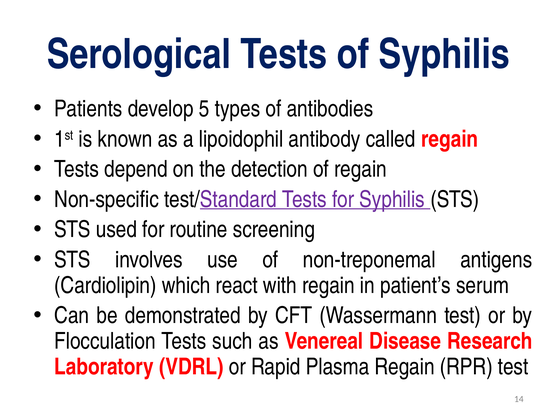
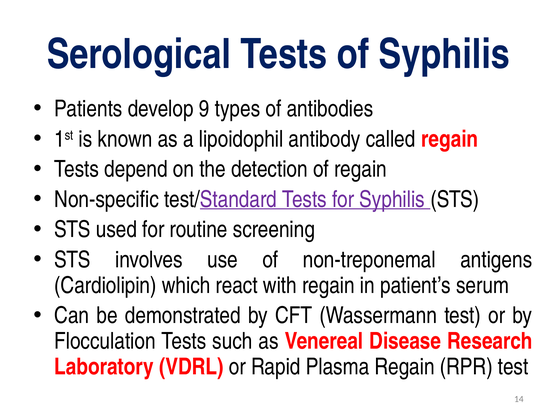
5: 5 -> 9
